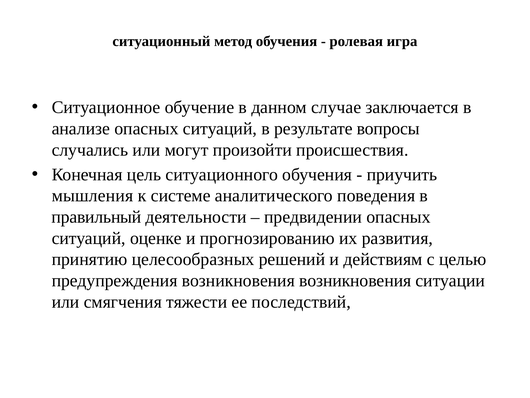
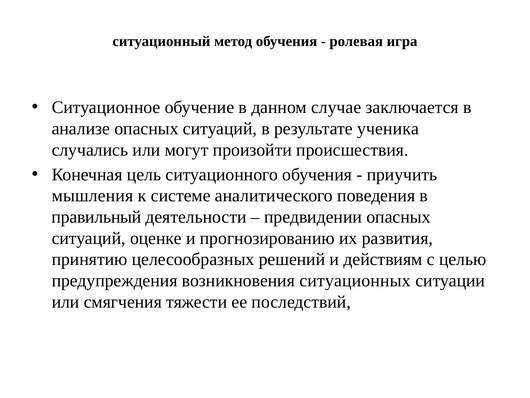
вопросы: вопросы -> ученика
возникновения возникновения: возникновения -> ситуационных
